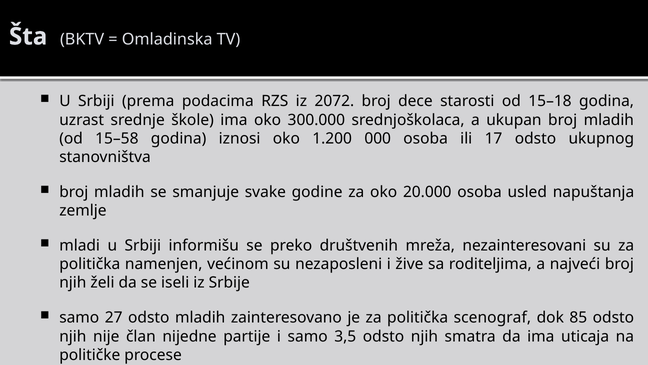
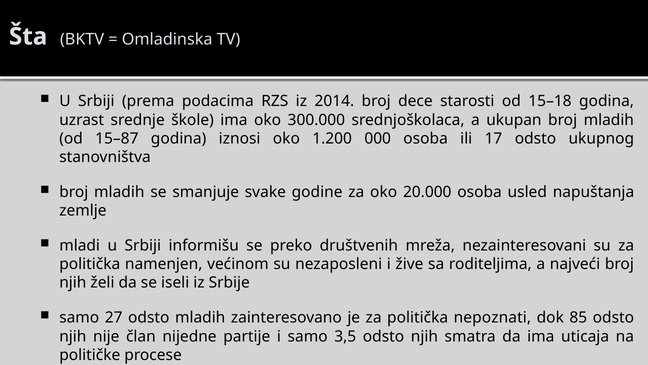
2072: 2072 -> 2014
15–58: 15–58 -> 15–87
scenograf: scenograf -> nepoznati
